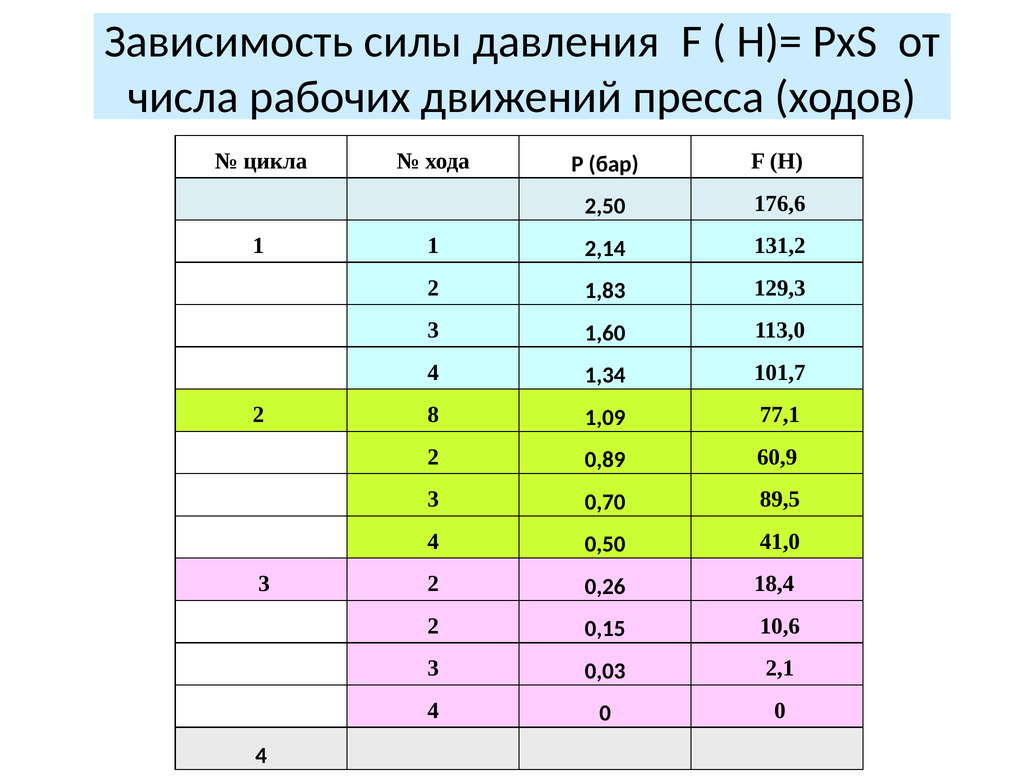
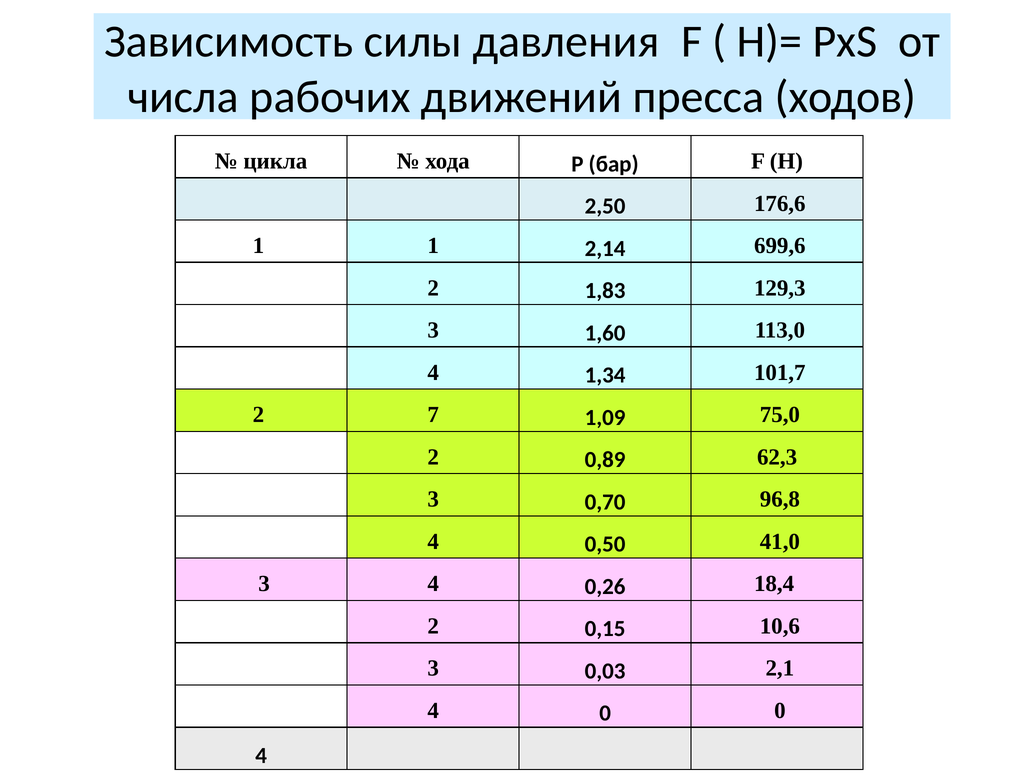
131,2: 131,2 -> 699,6
8: 8 -> 7
77,1: 77,1 -> 75,0
60,9: 60,9 -> 62,3
89,5: 89,5 -> 96,8
3 2: 2 -> 4
